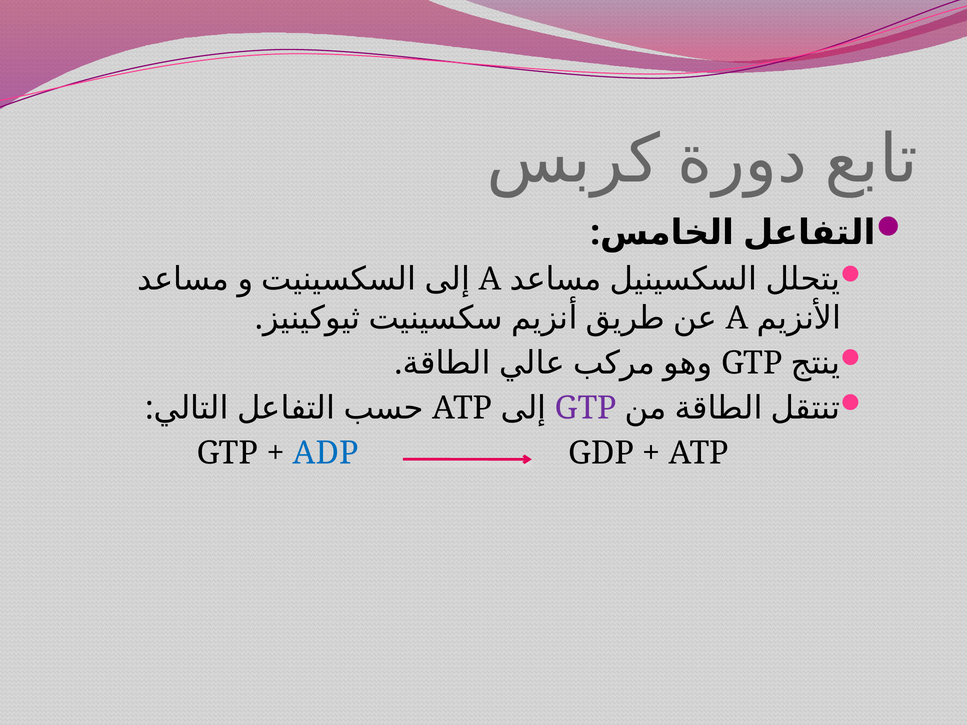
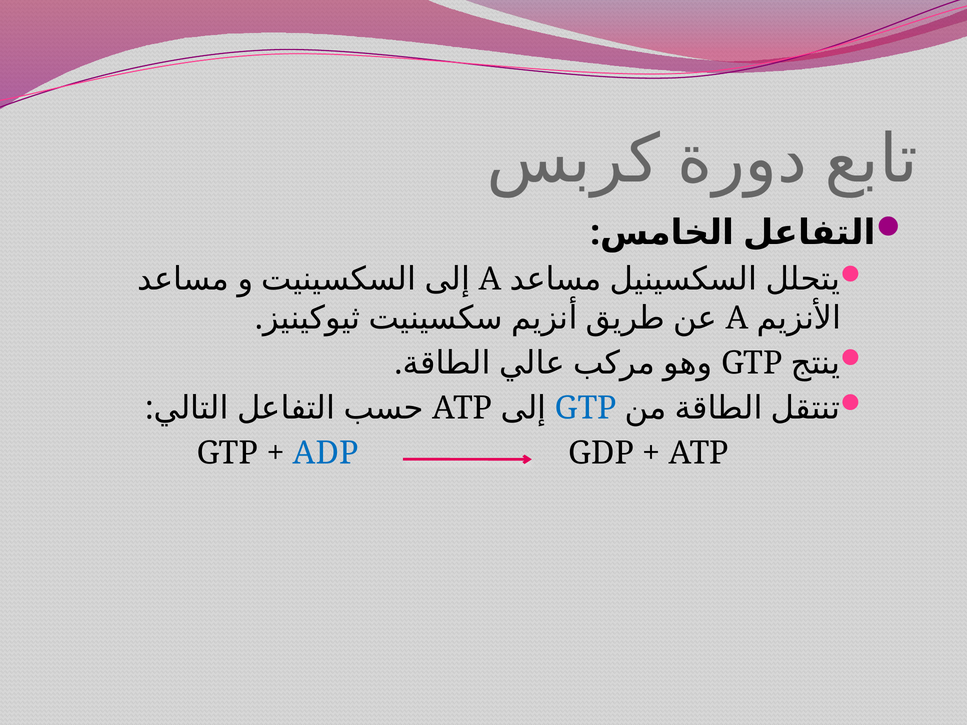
GTP at (586, 408) colour: purple -> blue
